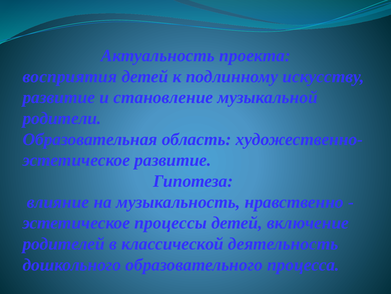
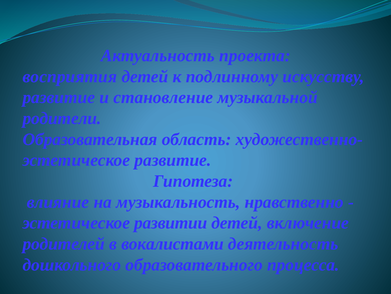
процессы: процессы -> развитии
классической: классической -> вокалистами
